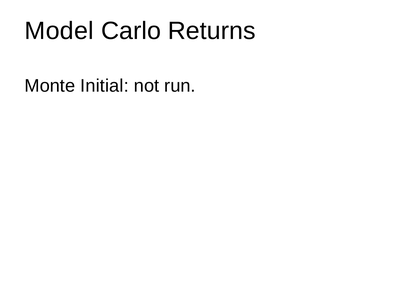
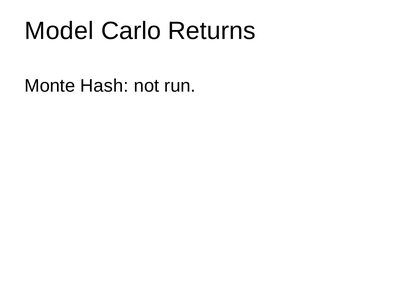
Initial: Initial -> Hash
